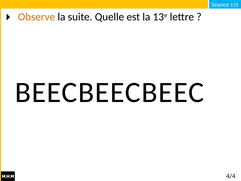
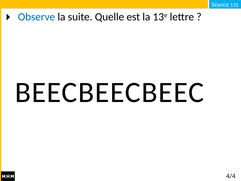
Observe colour: orange -> blue
